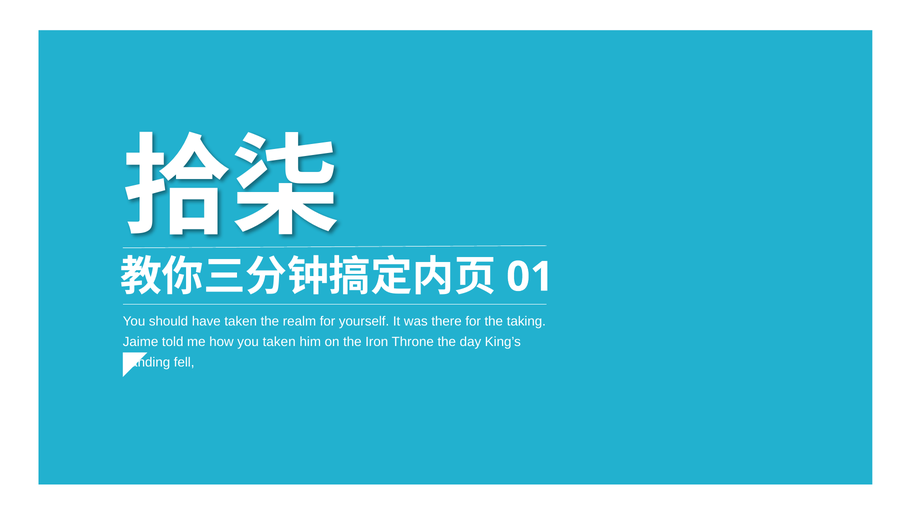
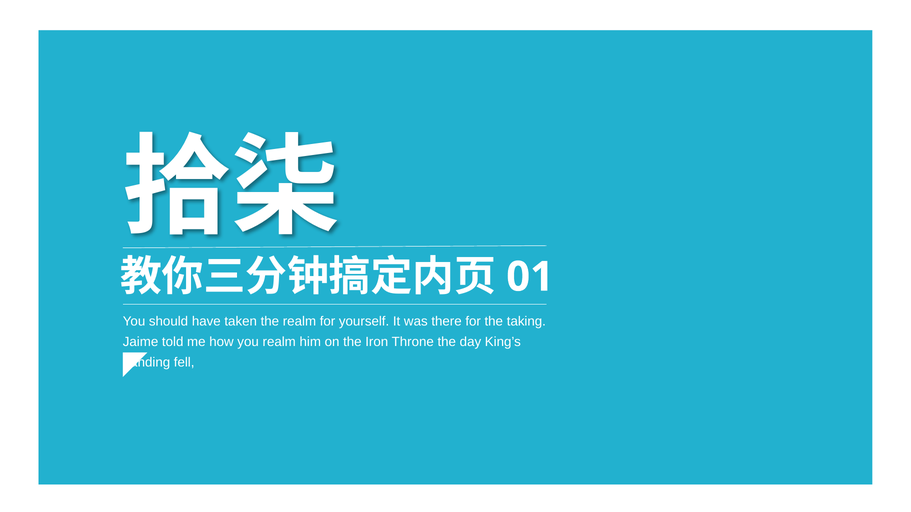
you taken: taken -> realm
